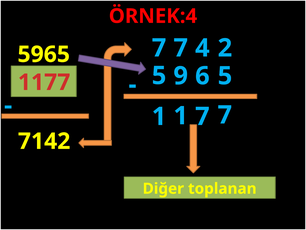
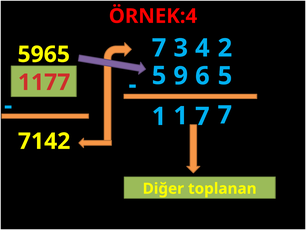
7 at (181, 48): 7 -> 3
